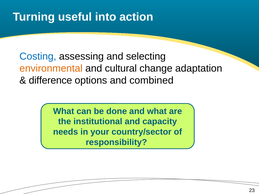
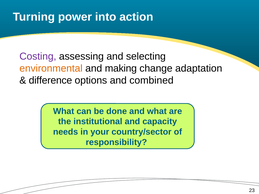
useful: useful -> power
Costing colour: blue -> purple
cultural: cultural -> making
